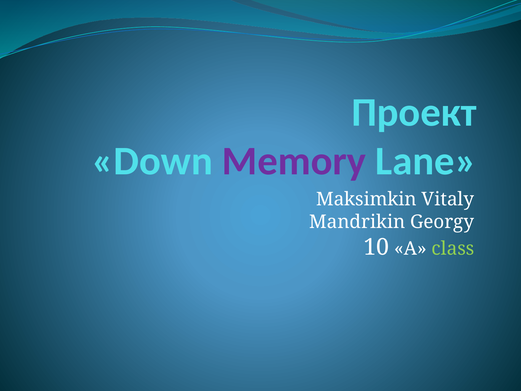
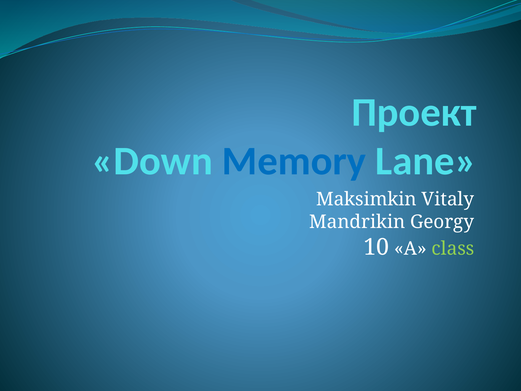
Memory colour: purple -> blue
